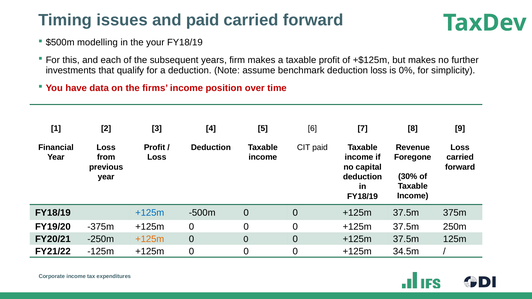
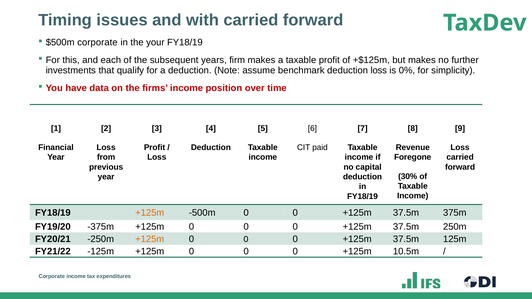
and paid: paid -> with
$500m modelling: modelling -> corporate
+125m at (150, 213) colour: blue -> orange
34.5m: 34.5m -> 10.5m
